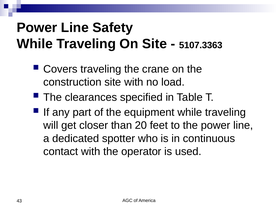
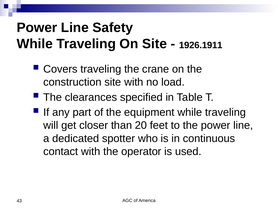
5107.3363: 5107.3363 -> 1926.1911
